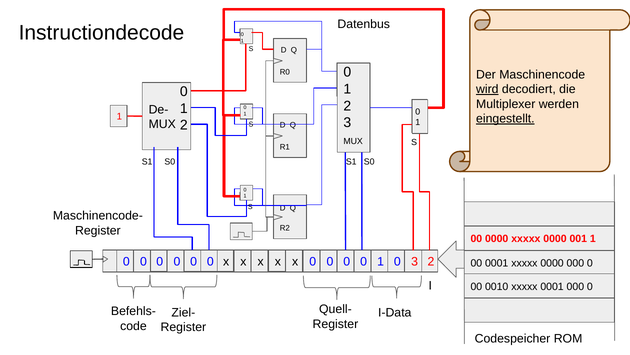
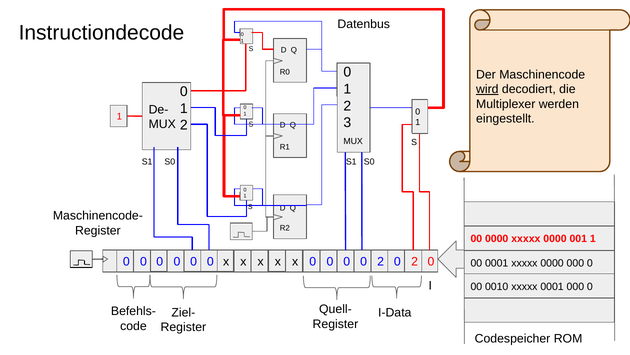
eingestellt underline: present -> none
1 at (381, 261): 1 -> 2
3 at (415, 261): 3 -> 2
2 at (431, 261): 2 -> 0
